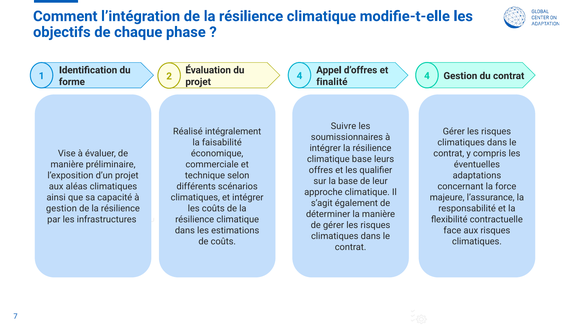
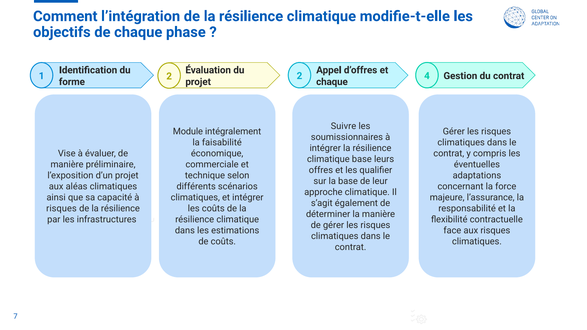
2 4: 4 -> 2
finalité at (332, 82): finalité -> chaque
Réalisé: Réalisé -> Module
gestion at (61, 209): gestion -> risques
